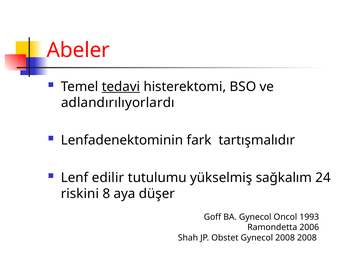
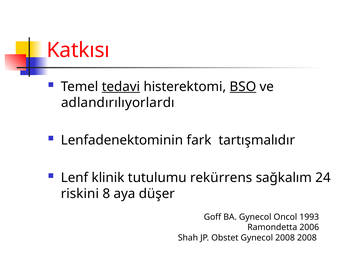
Abeler: Abeler -> Katkısı
BSO underline: none -> present
edilir: edilir -> klinik
yükselmiş: yükselmiş -> rekürrens
